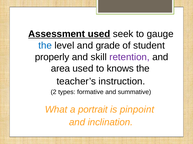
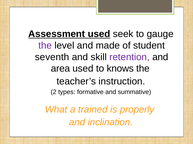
the at (45, 46) colour: blue -> purple
grade: grade -> made
properly: properly -> seventh
portrait: portrait -> trained
pinpoint: pinpoint -> properly
